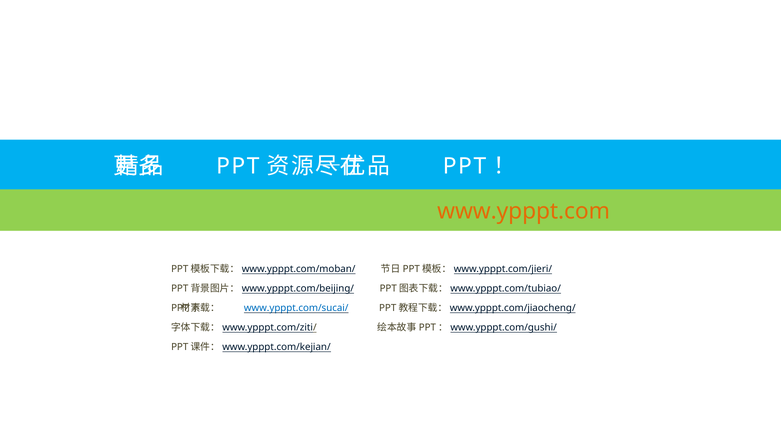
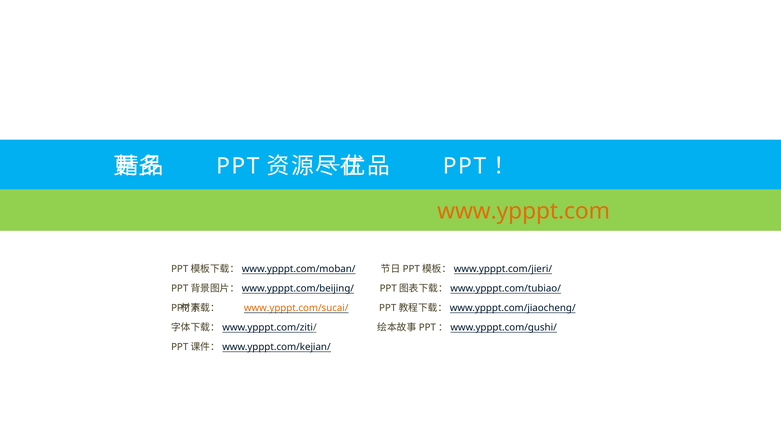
www.ypppt.com/sucai/ colour: blue -> orange
